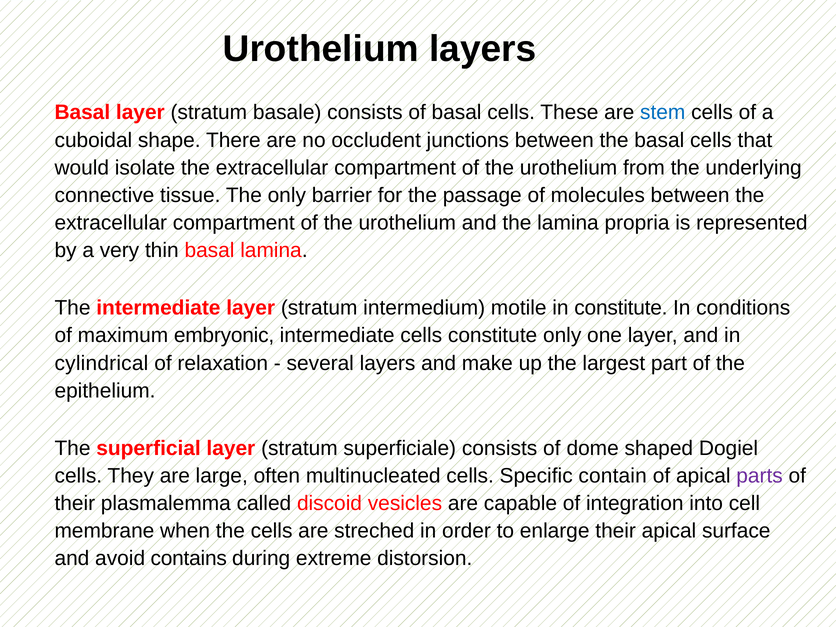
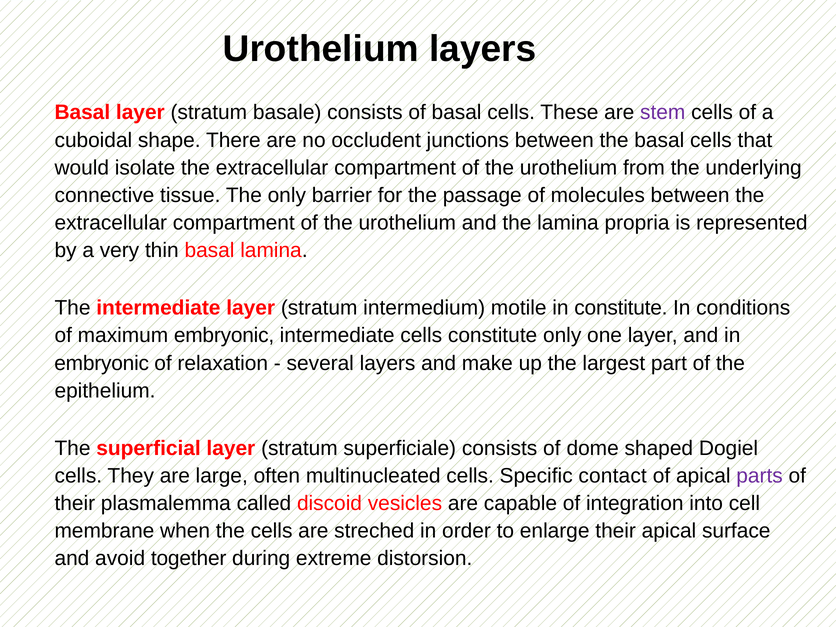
stem colour: blue -> purple
cylindrical at (101, 363): cylindrical -> embryonic
contain: contain -> contact
contains: contains -> together
